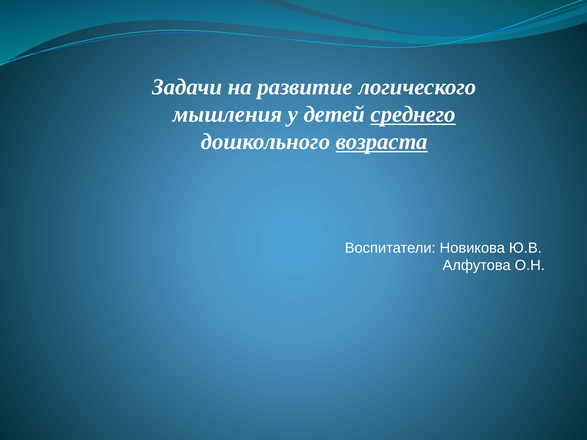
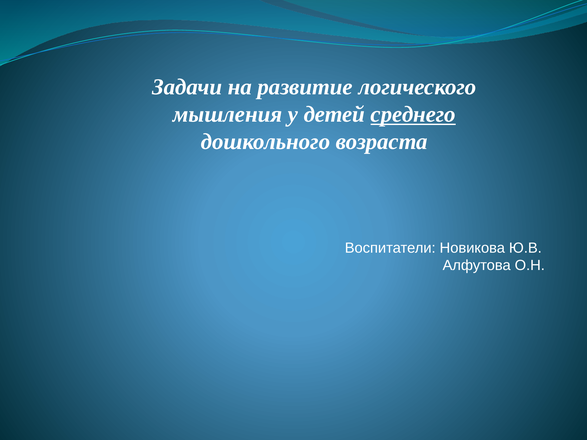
возраста underline: present -> none
